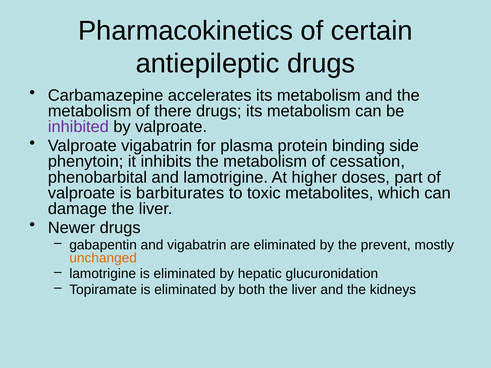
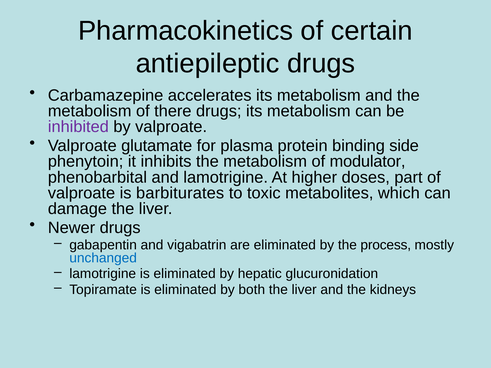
Valproate vigabatrin: vigabatrin -> glutamate
cessation: cessation -> modulator
prevent: prevent -> process
unchanged colour: orange -> blue
